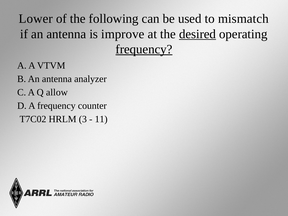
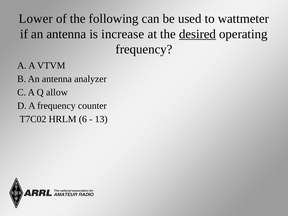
mismatch: mismatch -> wattmeter
improve: improve -> increase
frequency at (144, 49) underline: present -> none
3: 3 -> 6
11: 11 -> 13
